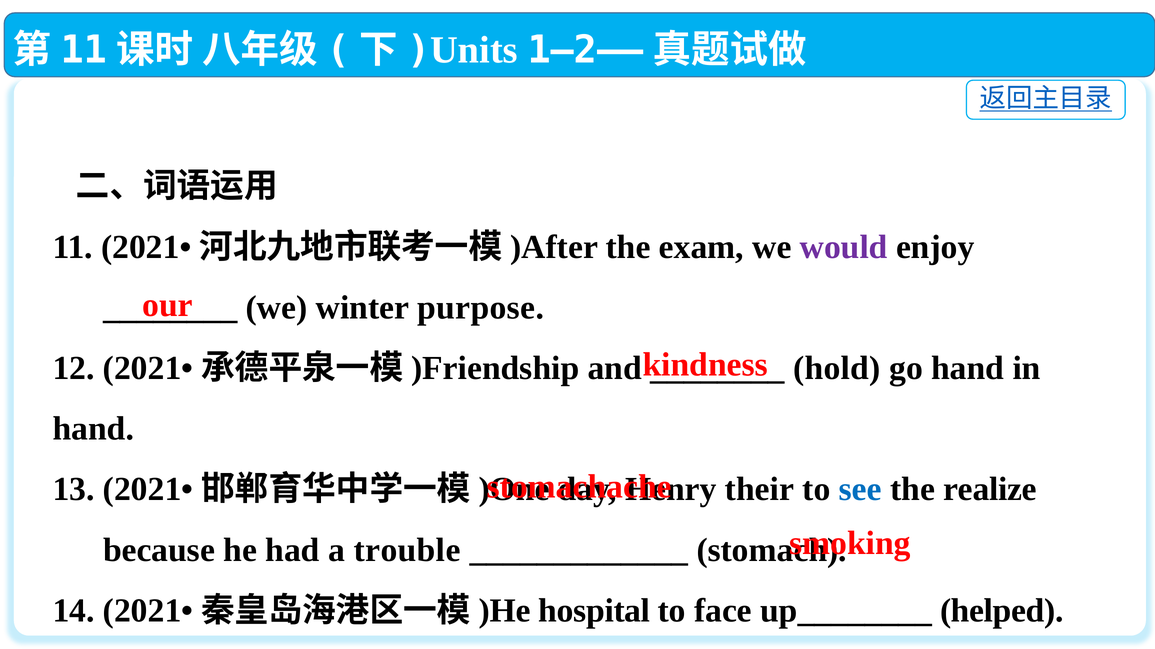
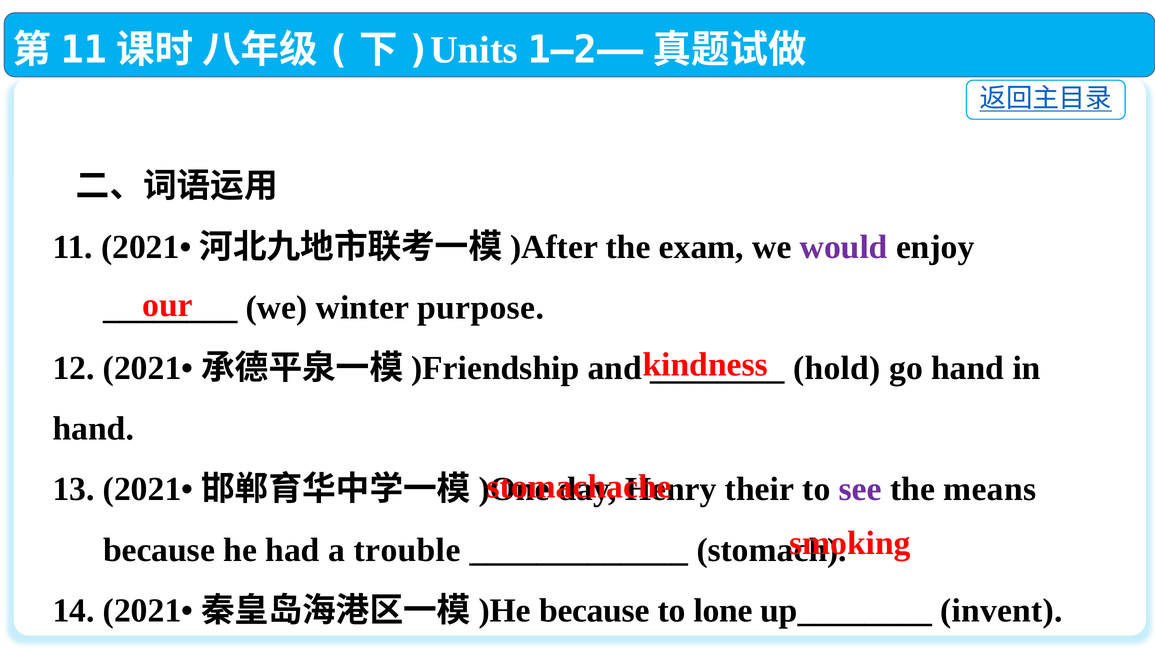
see colour: blue -> purple
realize: realize -> means
hospital at (594, 611): hospital -> because
face: face -> lone
helped: helped -> invent
